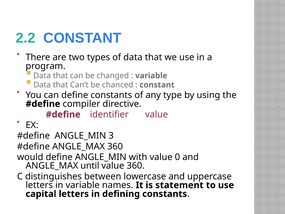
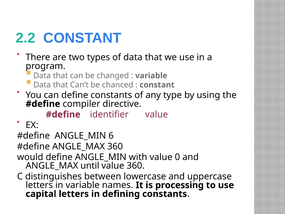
3: 3 -> 6
statement: statement -> processing
